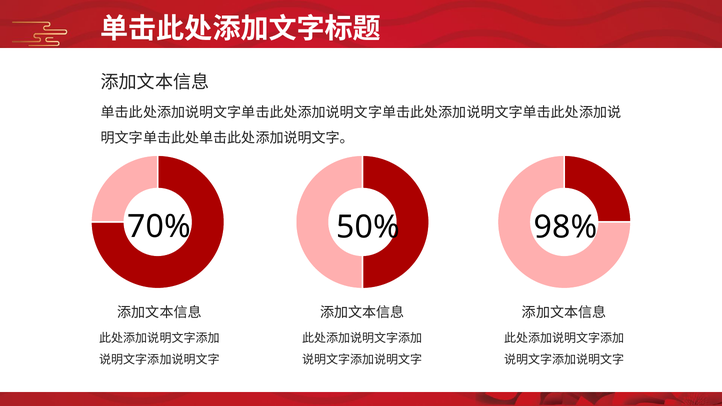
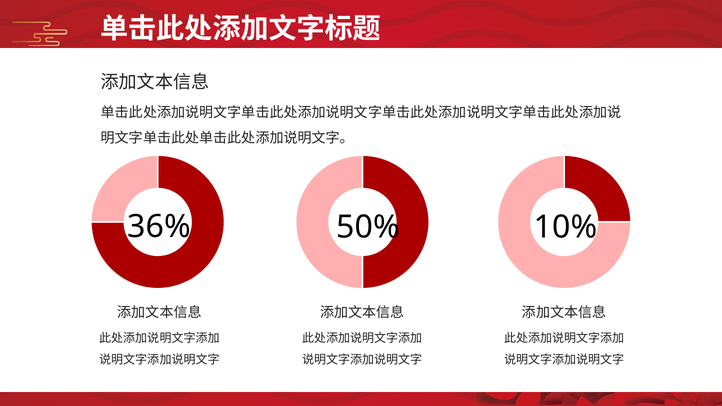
70%: 70% -> 36%
98%: 98% -> 10%
